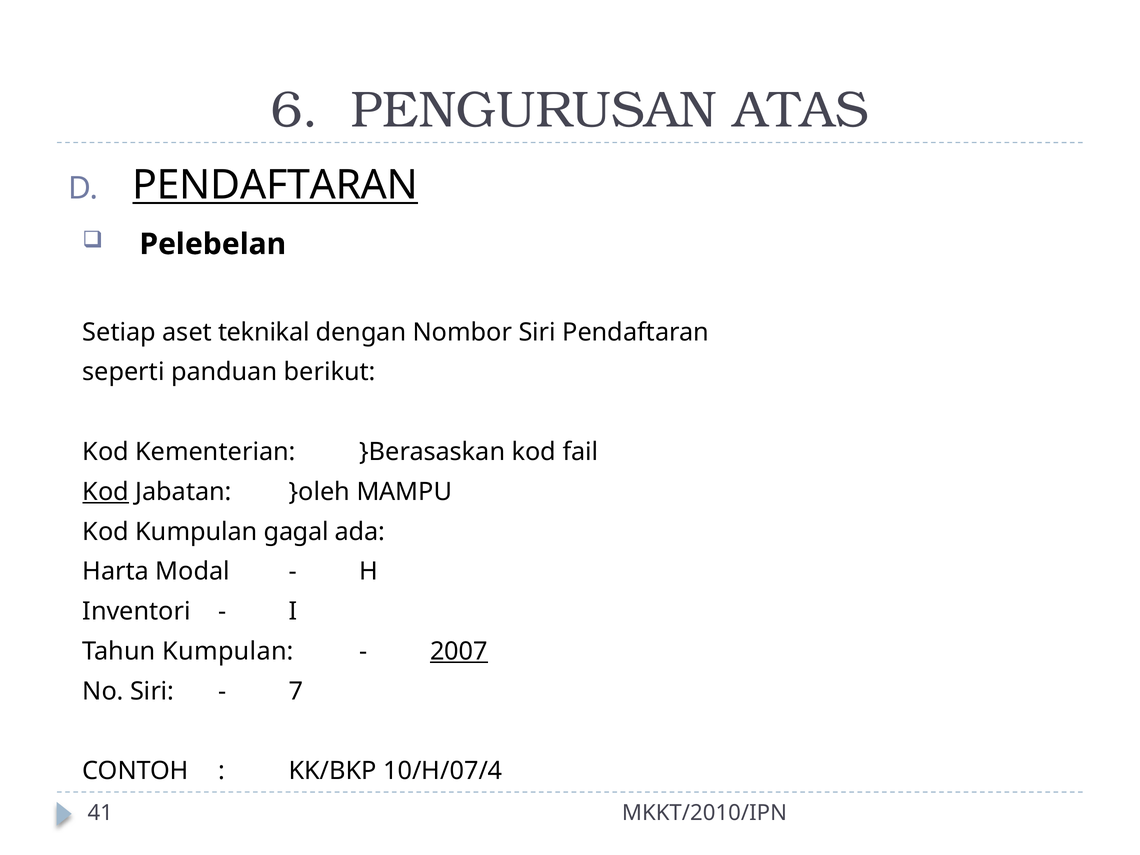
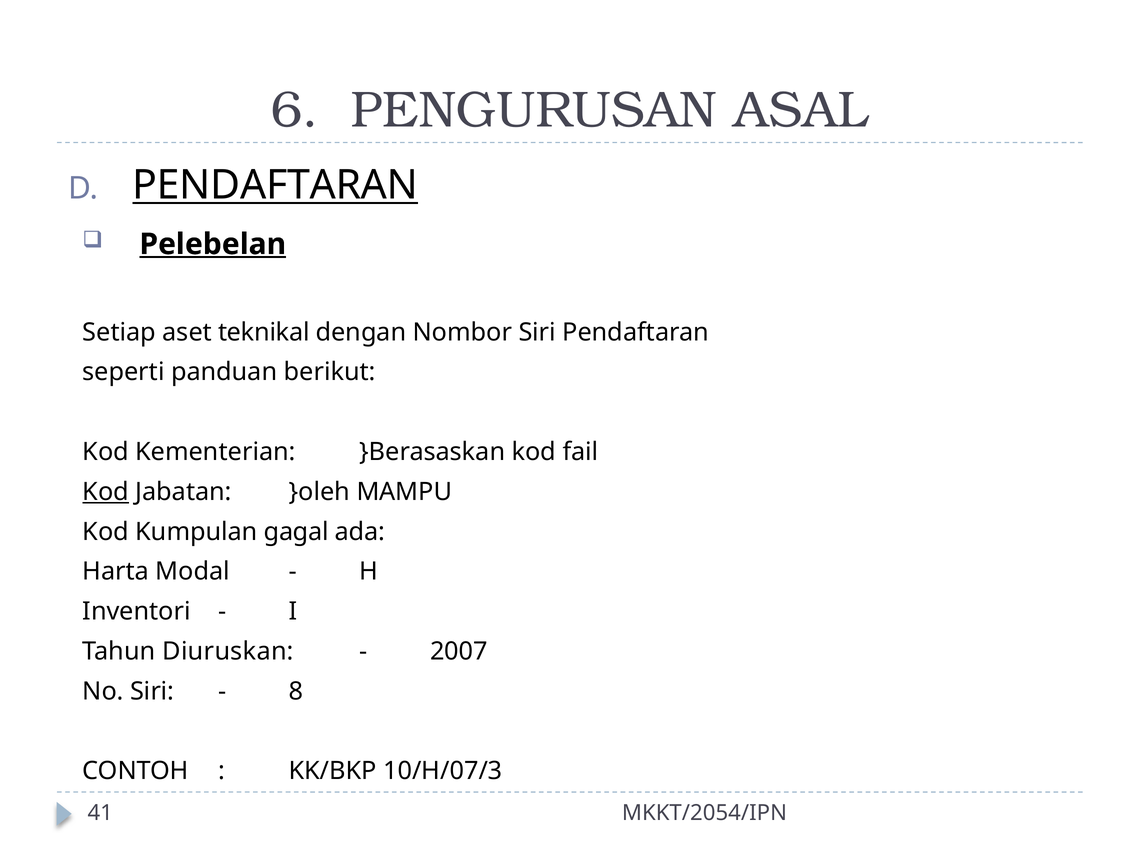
ATAS: ATAS -> ASAL
Pelebelan underline: none -> present
Tahun Kumpulan: Kumpulan -> Diuruskan
2007 underline: present -> none
7: 7 -> 8
10/H/07/4: 10/H/07/4 -> 10/H/07/3
MKKT/2010/IPN: MKKT/2010/IPN -> MKKT/2054/IPN
